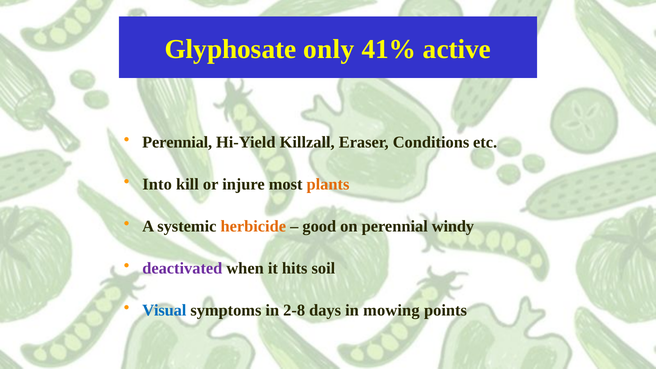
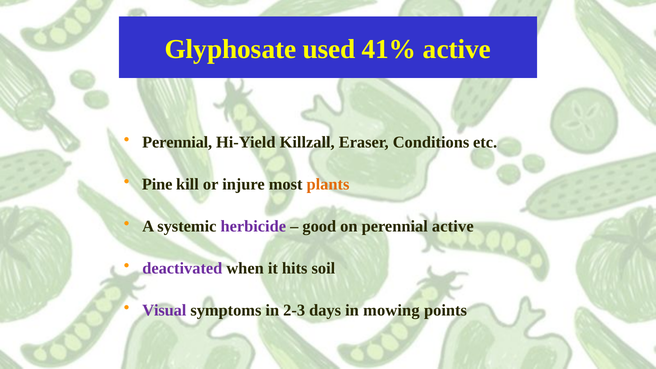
only: only -> used
Into: Into -> Pine
herbicide colour: orange -> purple
perennial windy: windy -> active
Visual colour: blue -> purple
2-8: 2-8 -> 2-3
